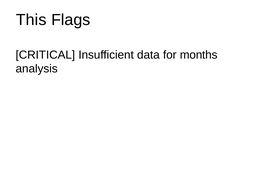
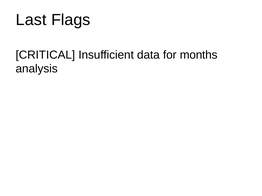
This: This -> Last
